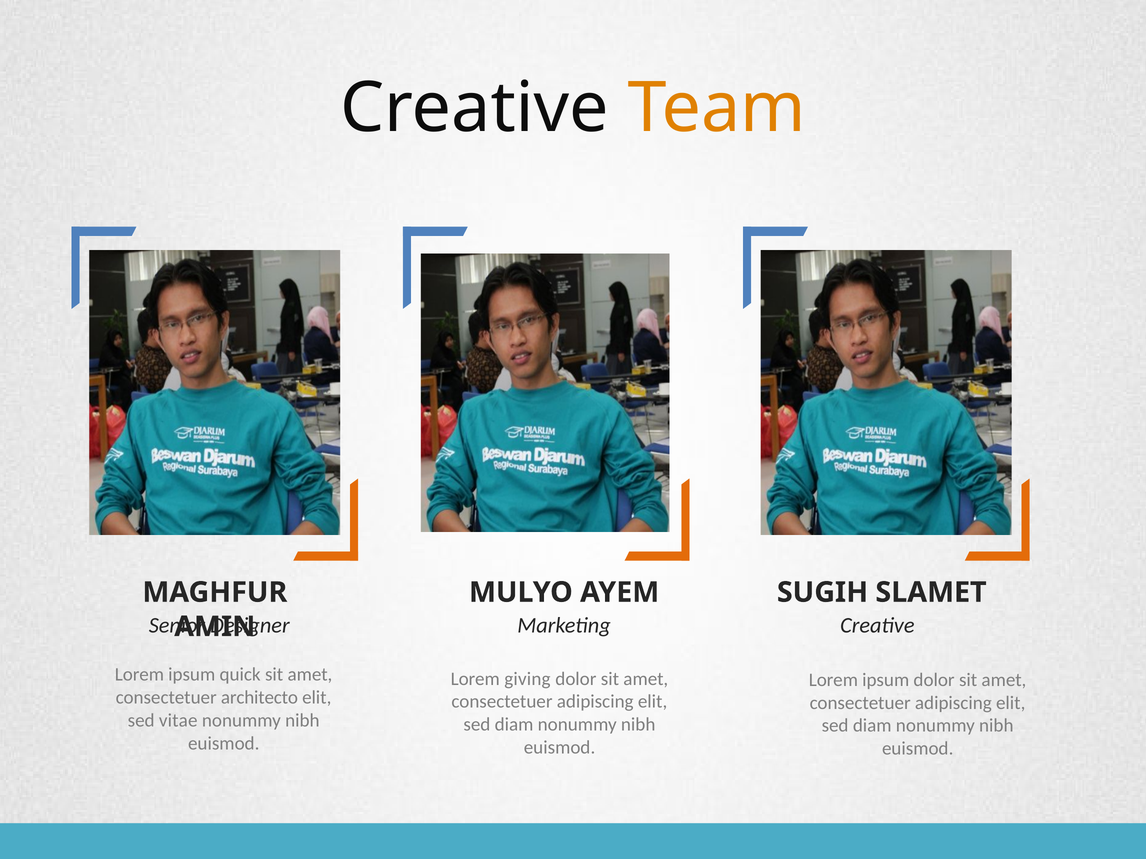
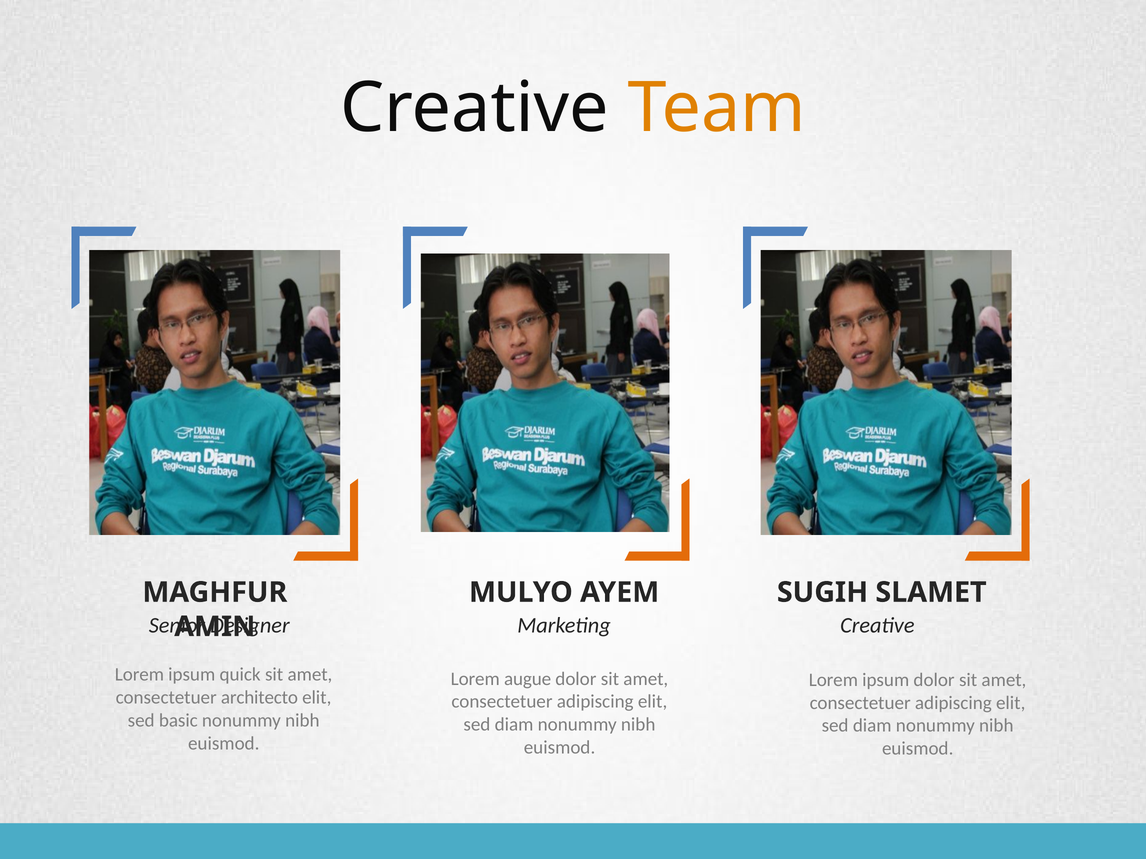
giving: giving -> augue
vitae: vitae -> basic
